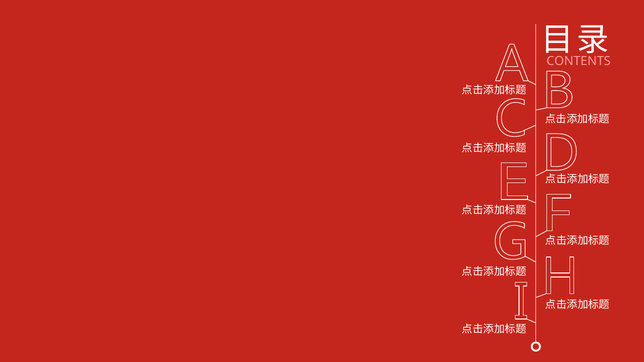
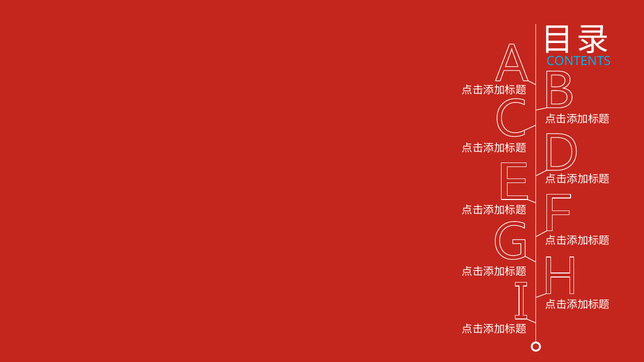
CONTENTS colour: pink -> light blue
